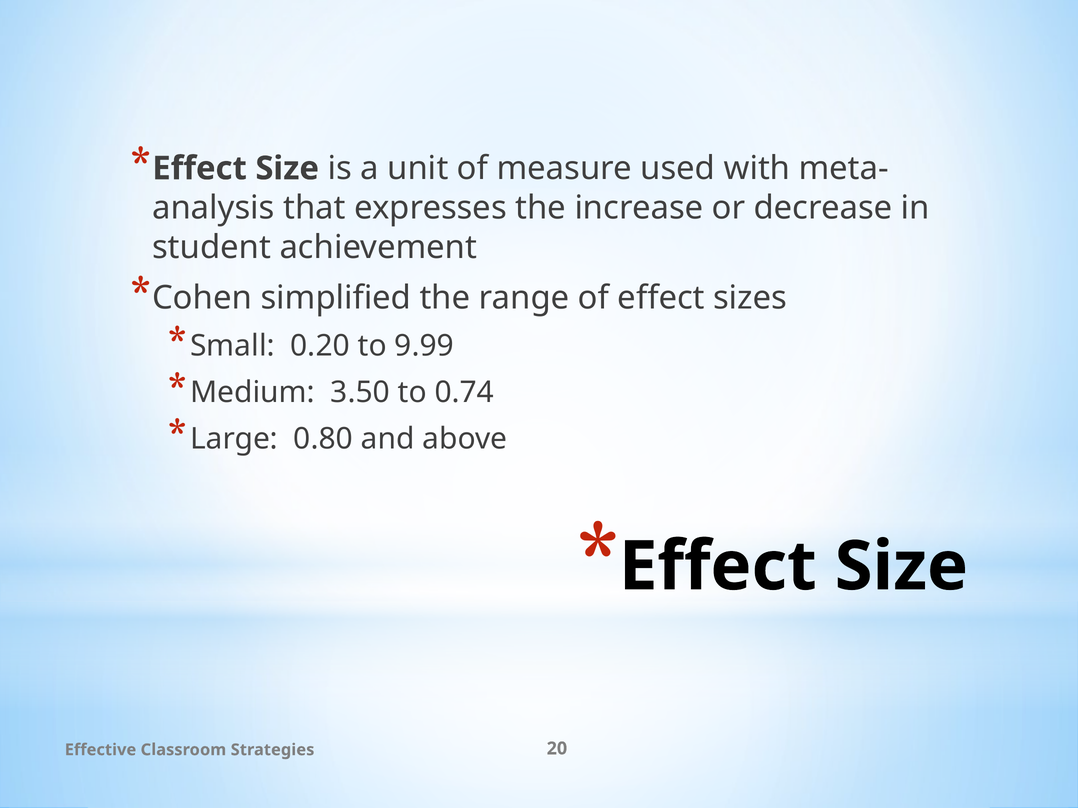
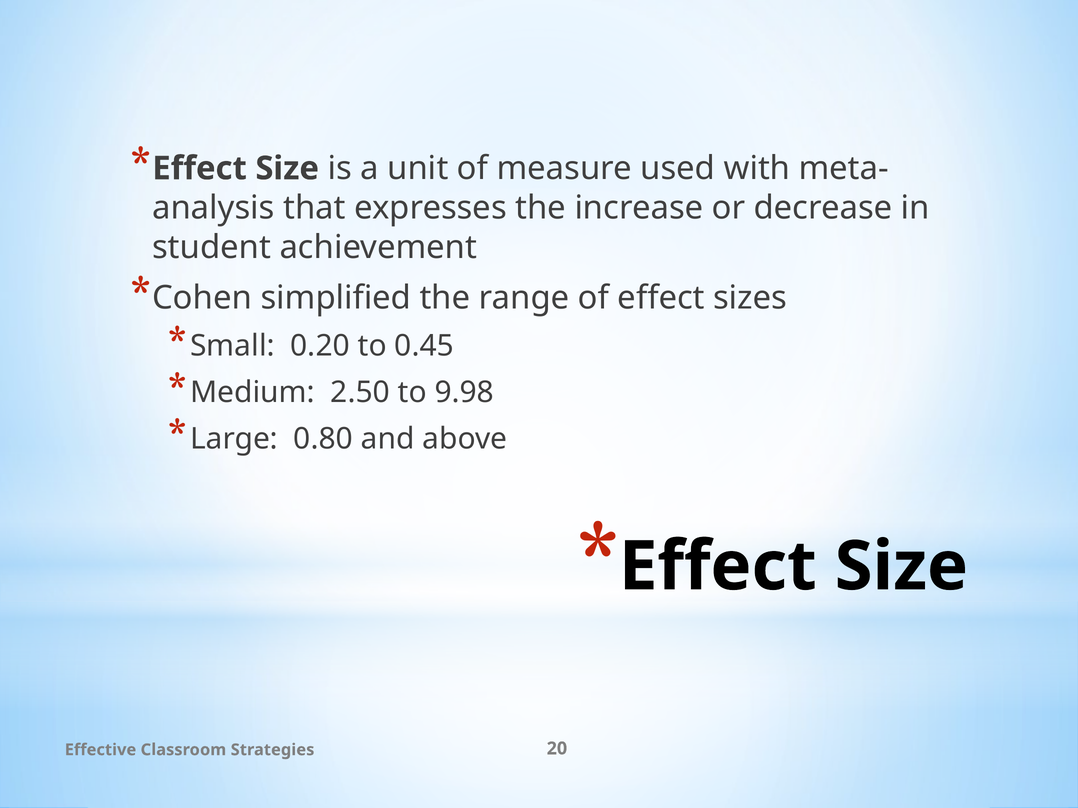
9.99: 9.99 -> 0.45
3.50: 3.50 -> 2.50
0.74: 0.74 -> 9.98
